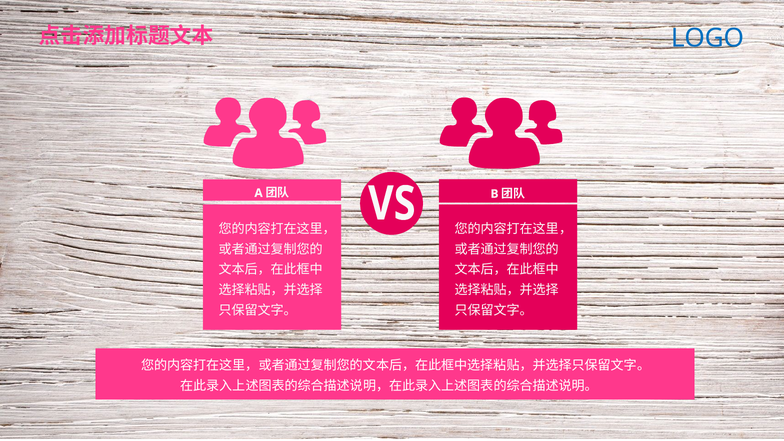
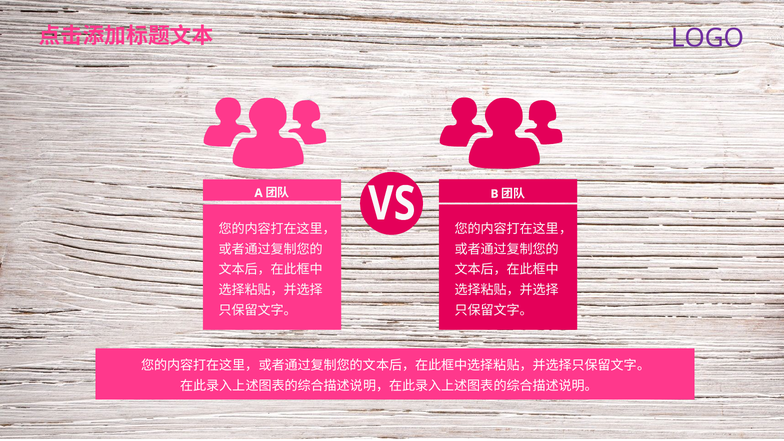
LOGO colour: blue -> purple
